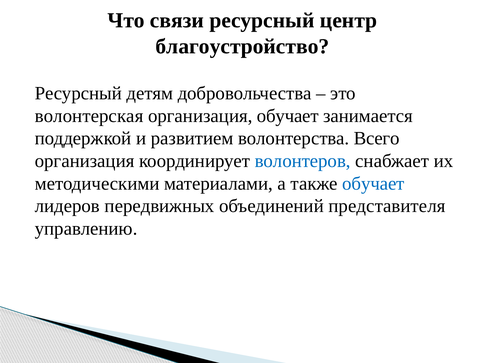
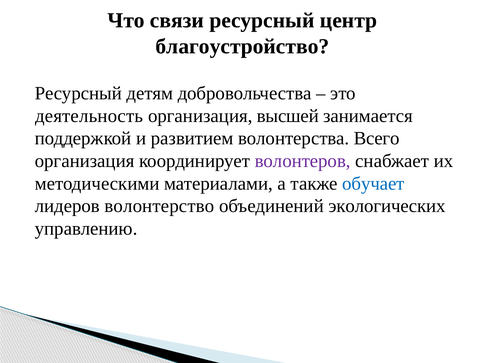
волонтерская: волонтерская -> деятельность
организация обучает: обучает -> высшей
волонтеров colour: blue -> purple
передвижных: передвижных -> волонтерство
представителя: представителя -> экологических
